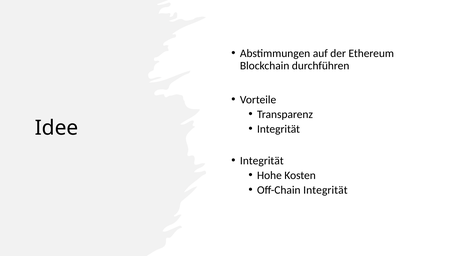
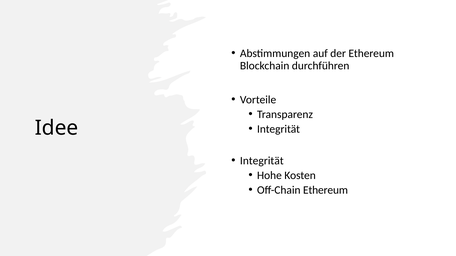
Off-Chain Integrität: Integrität -> Ethereum
